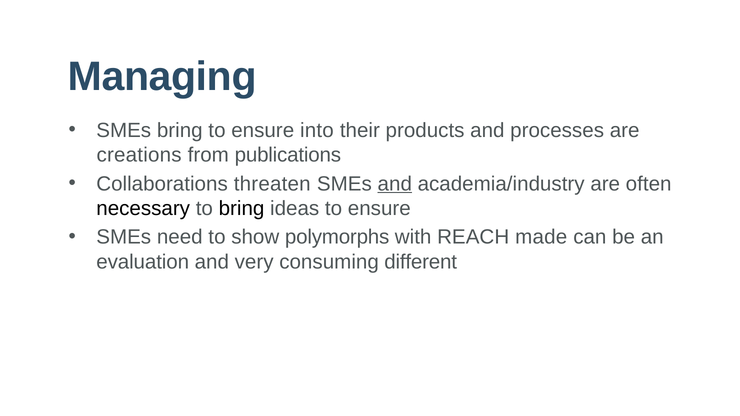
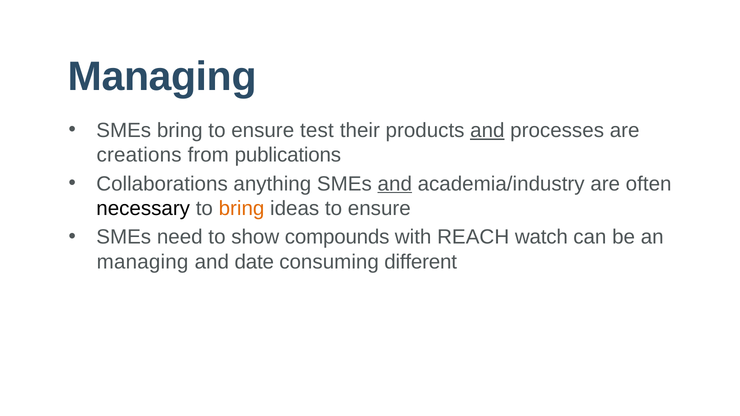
into: into -> test
and at (487, 130) underline: none -> present
threaten: threaten -> anything
bring at (242, 209) colour: black -> orange
polymorphs: polymorphs -> compounds
made: made -> watch
evaluation at (143, 262): evaluation -> managing
very: very -> date
